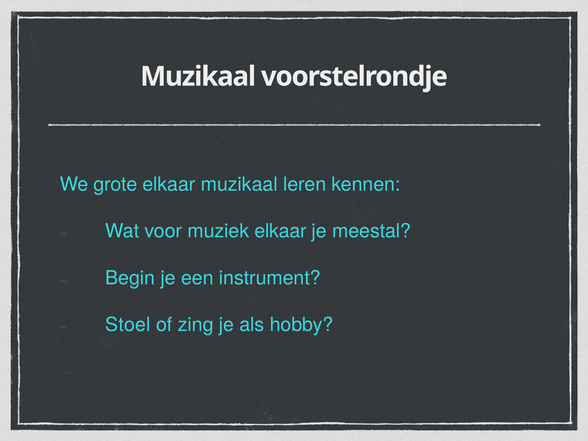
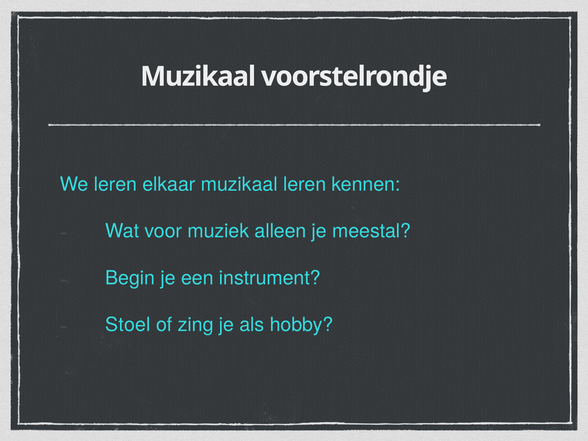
We grote: grote -> leren
muziek elkaar: elkaar -> alleen
